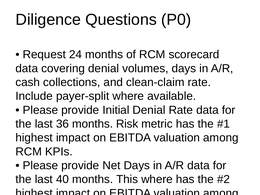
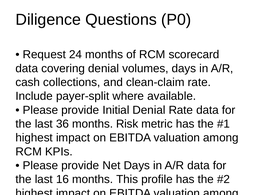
40: 40 -> 16
This where: where -> profile
